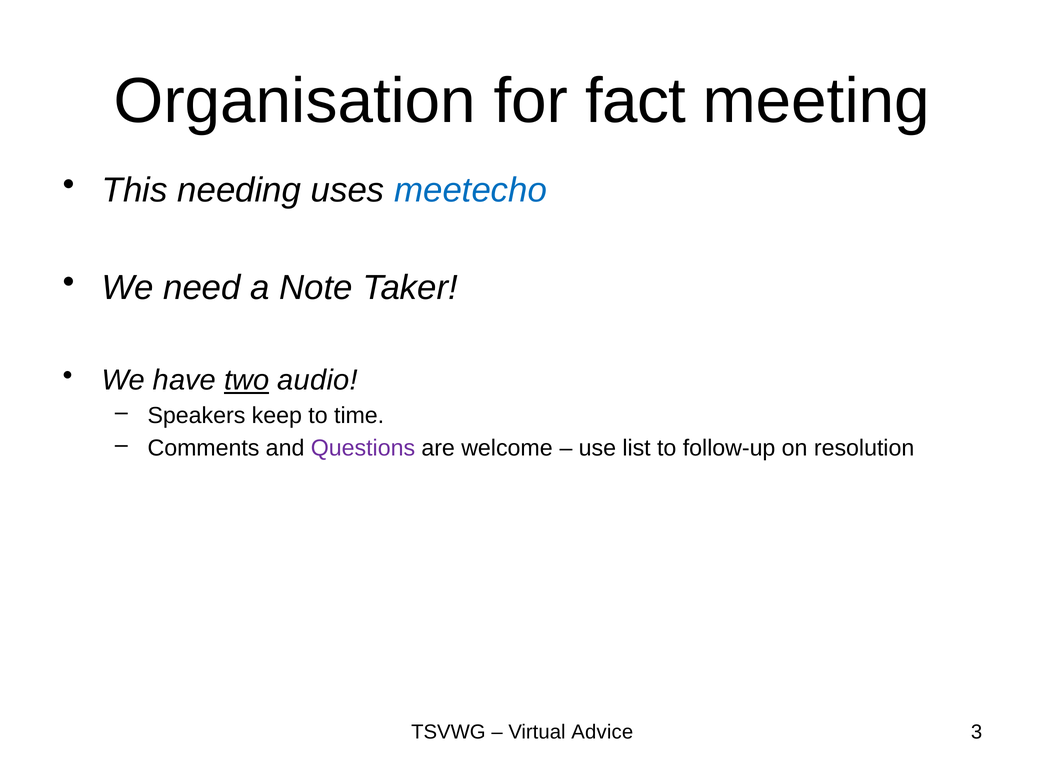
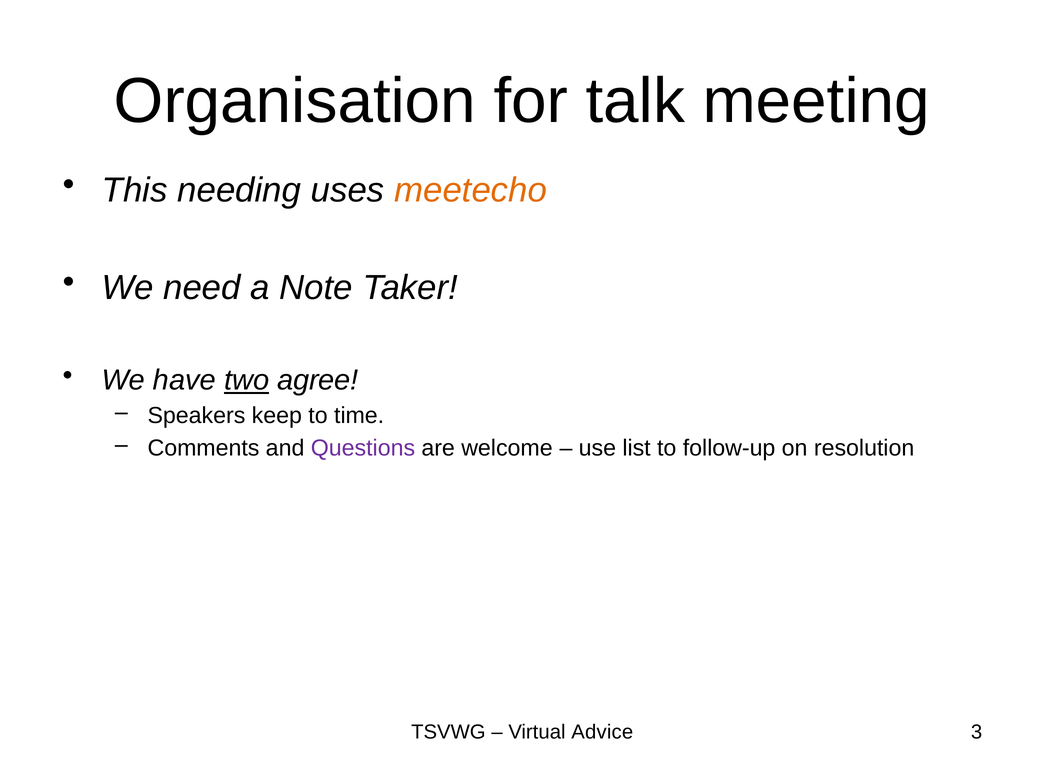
fact: fact -> talk
meetecho colour: blue -> orange
audio: audio -> agree
